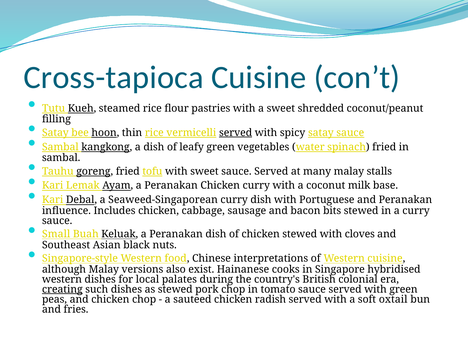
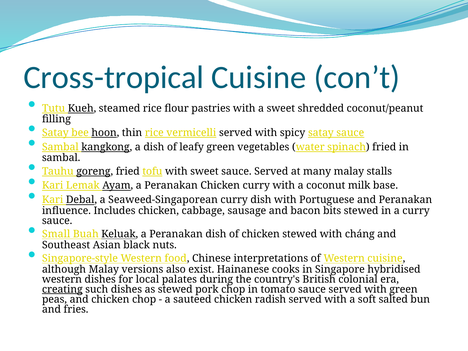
Cross-tapioca: Cross-tapioca -> Cross-tropical
served at (236, 133) underline: present -> none
cloves: cloves -> cháng
oxtail: oxtail -> salted
